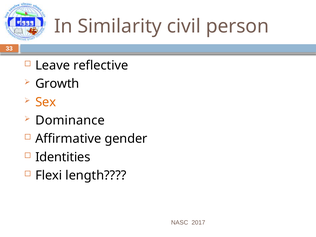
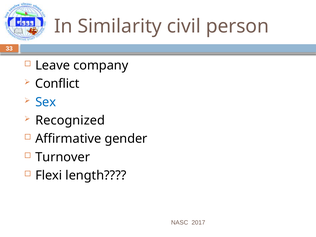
reflective: reflective -> company
Growth: Growth -> Conflict
Sex colour: orange -> blue
Dominance: Dominance -> Recognized
Identities: Identities -> Turnover
